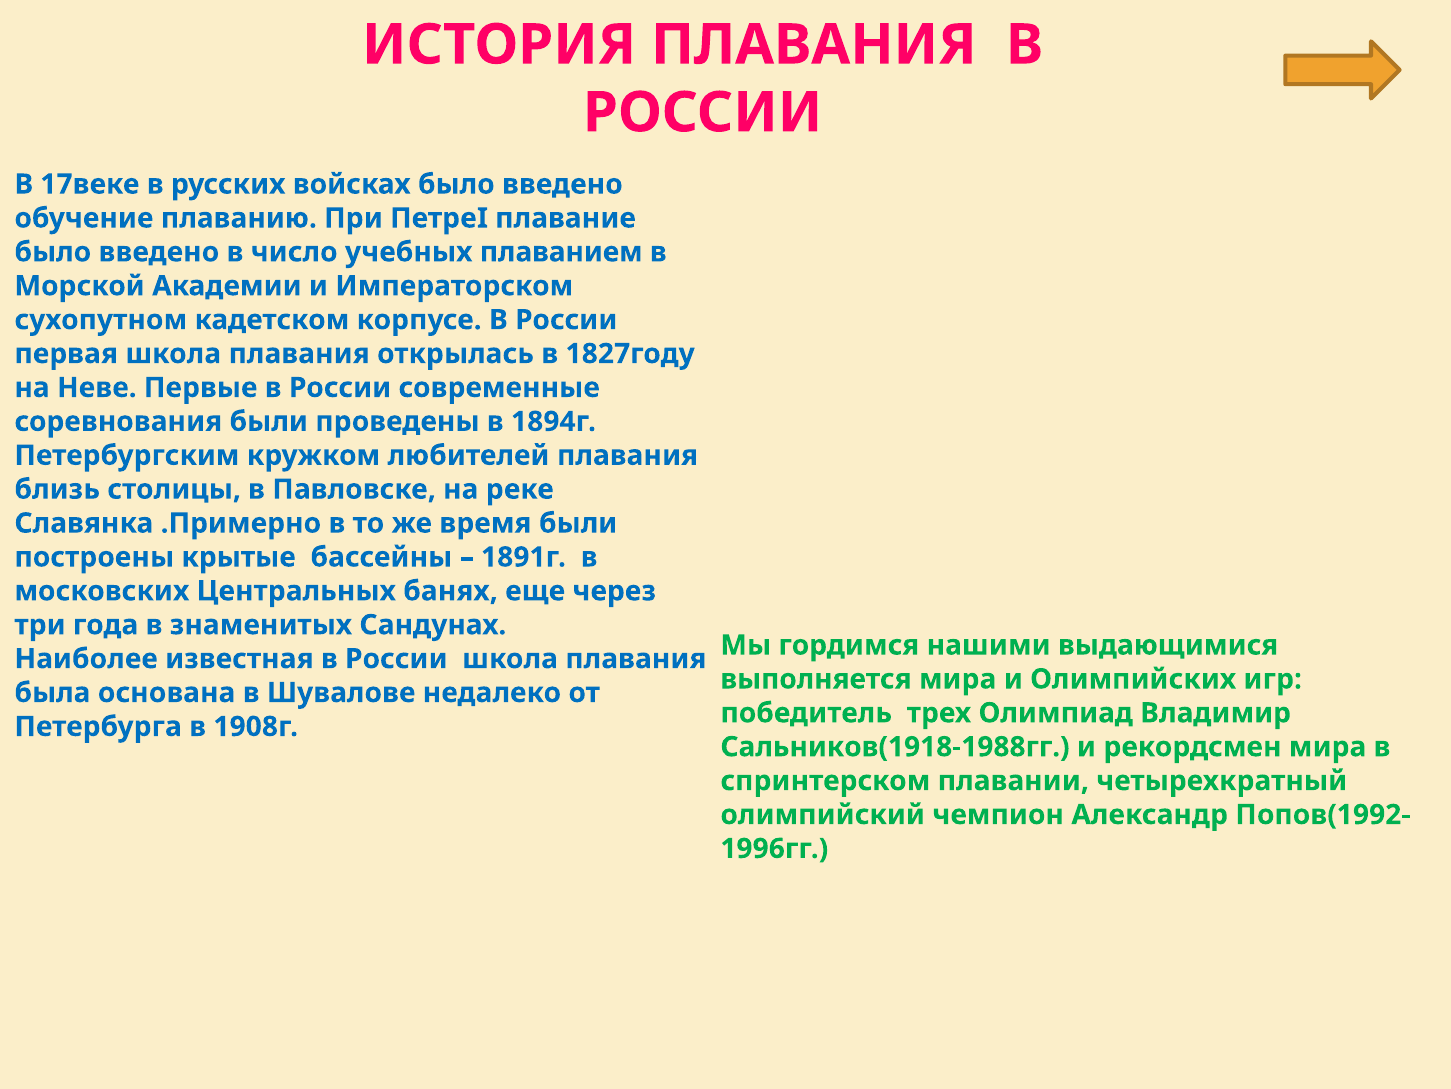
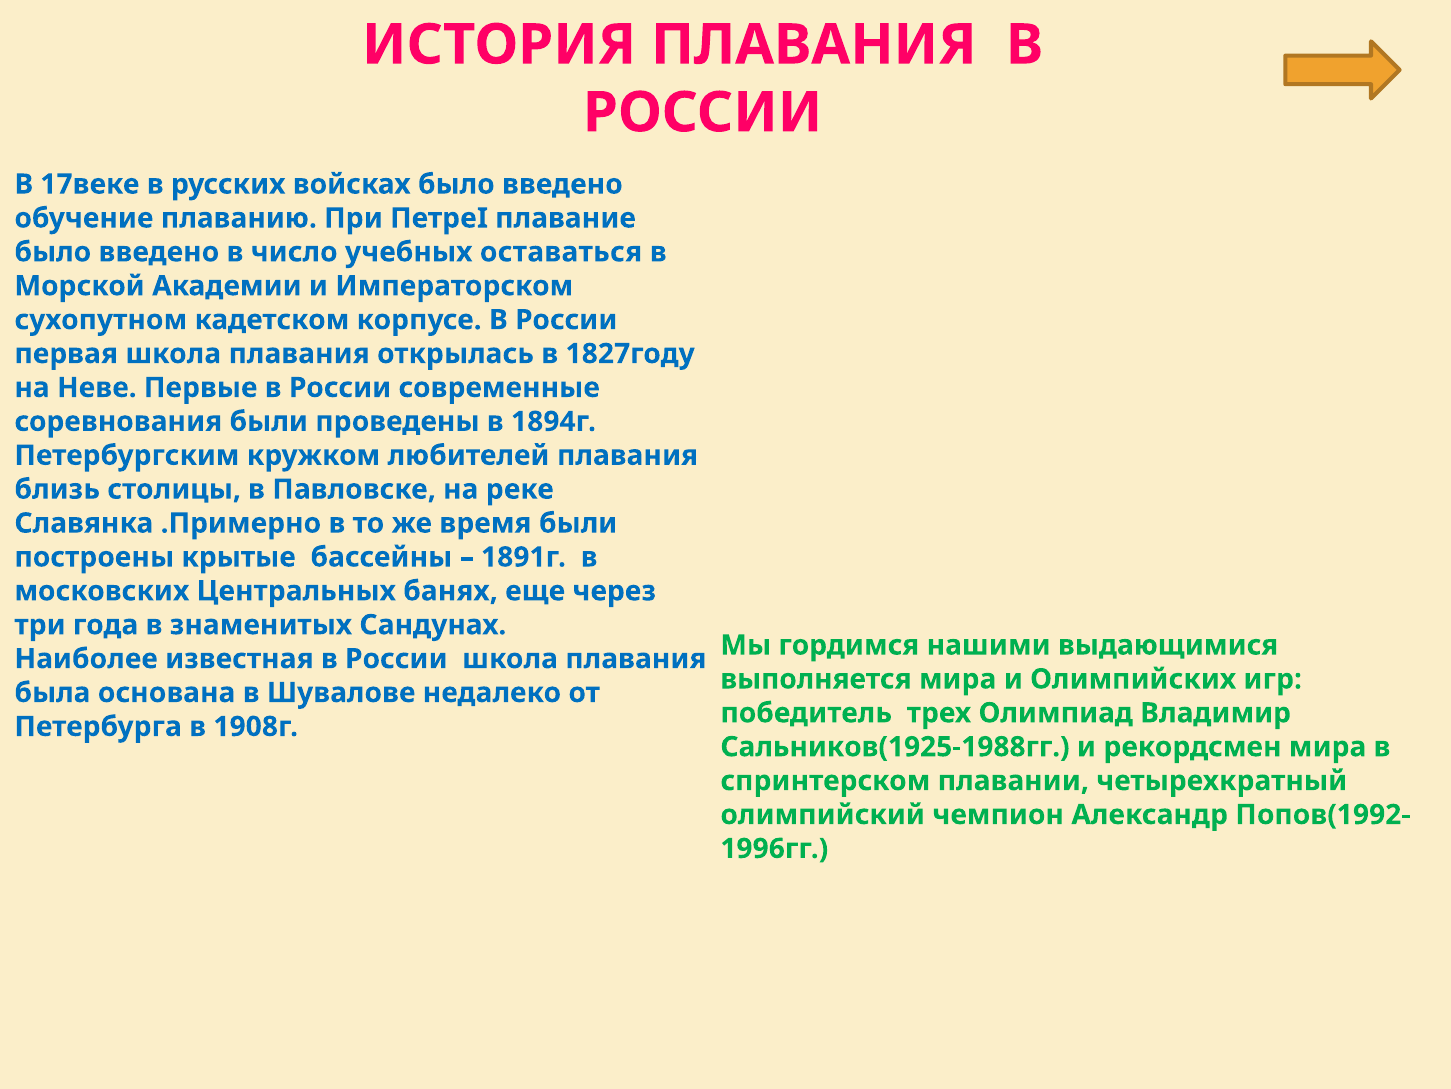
плаванием: плаванием -> оставаться
Сальников(1918-1988гг: Сальников(1918-1988гг -> Сальников(1925-1988гг
